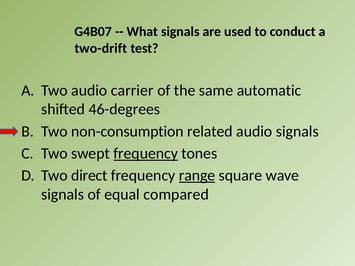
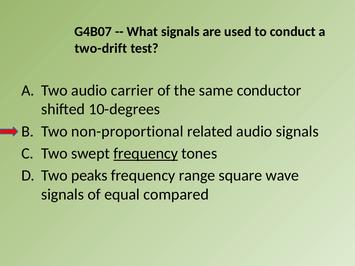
automatic: automatic -> conductor
46-degrees: 46-degrees -> 10-degrees
non-consumption: non-consumption -> non-proportional
direct: direct -> peaks
range underline: present -> none
